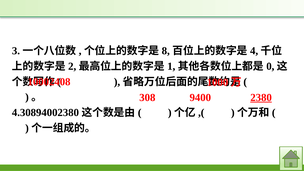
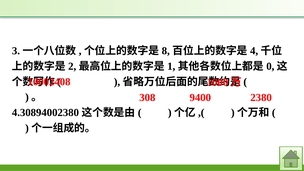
2380 underline: present -> none
